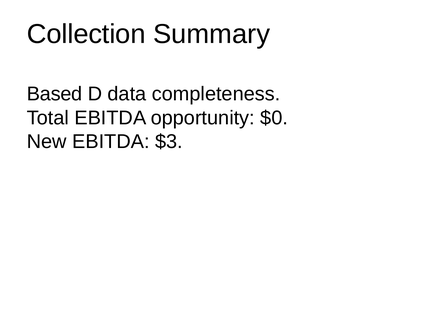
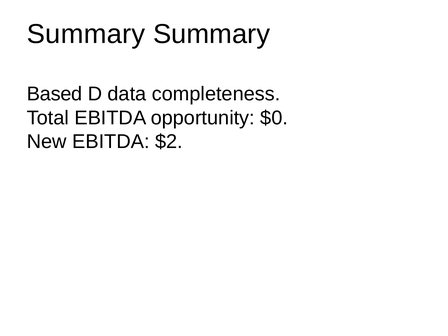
Collection at (86, 34): Collection -> Summary
$3: $3 -> $2
